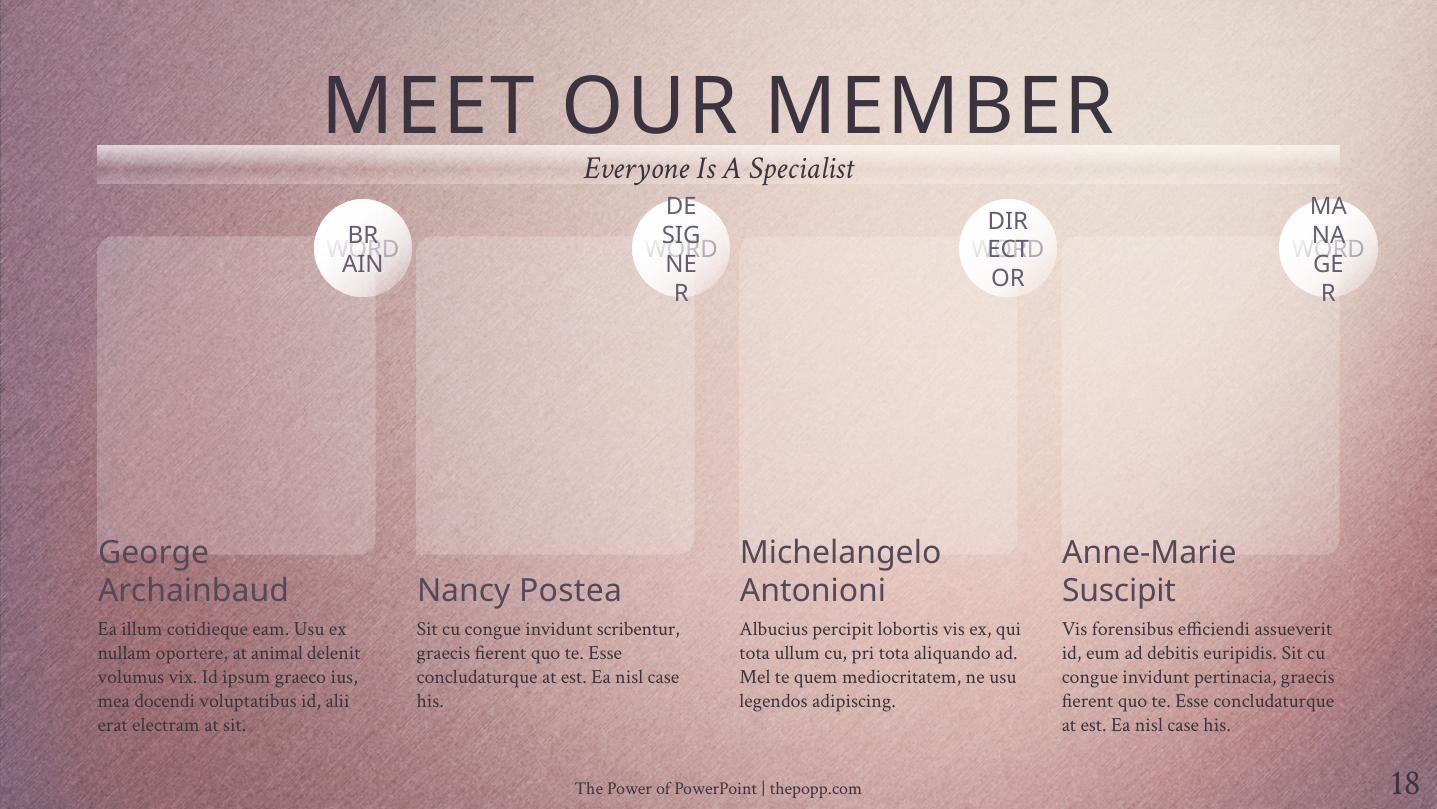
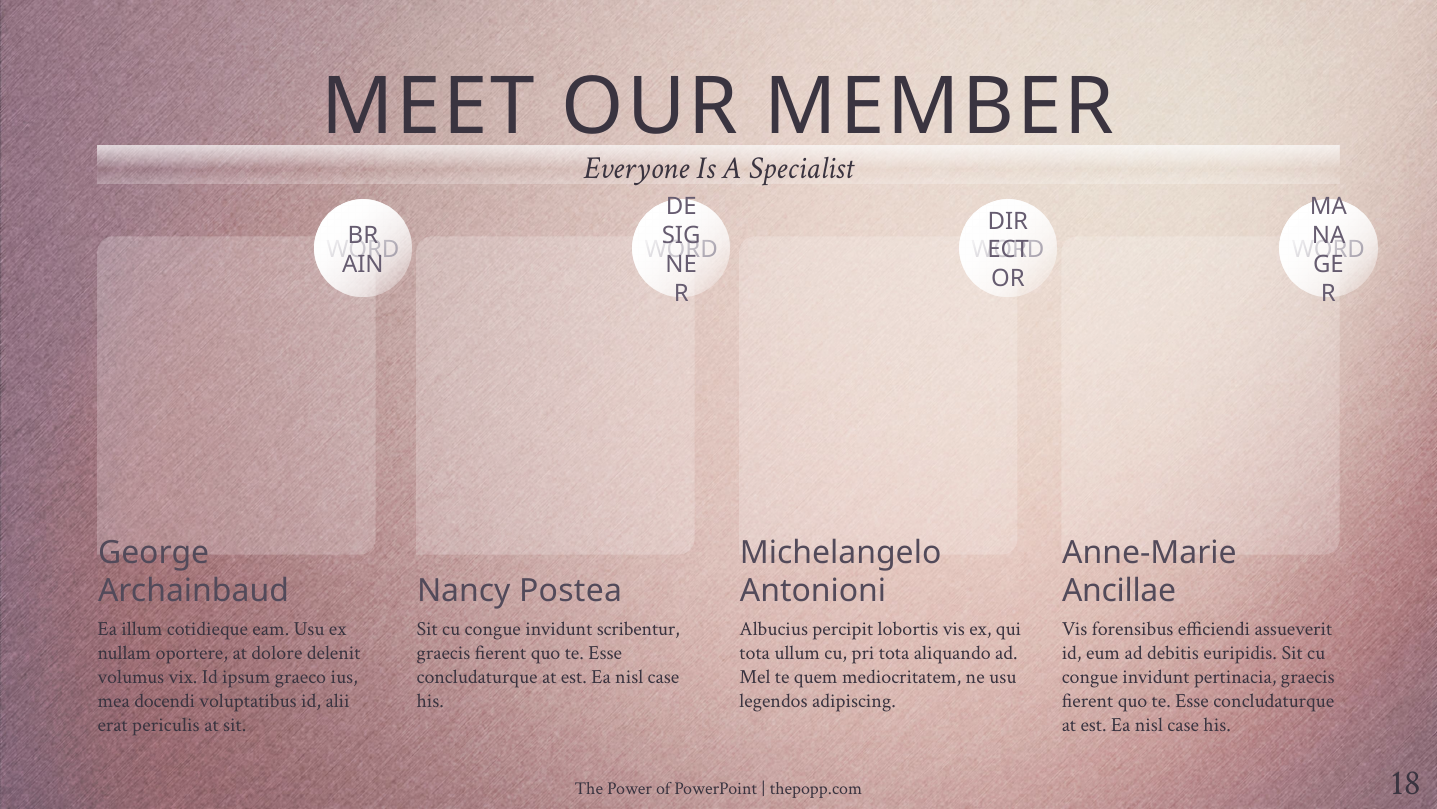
Suscipit: Suscipit -> Ancillae
animal: animal -> dolore
electram: electram -> periculis
